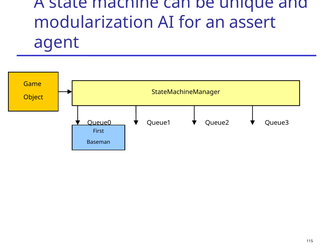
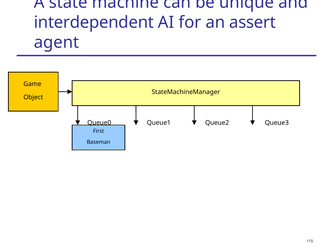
modularization: modularization -> interdependent
